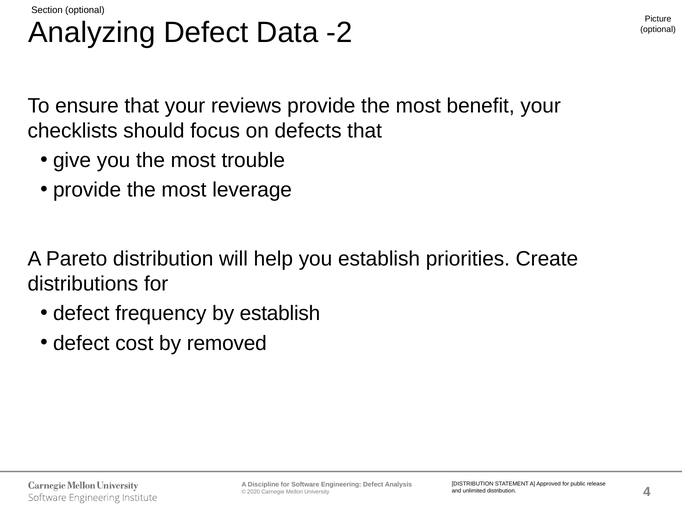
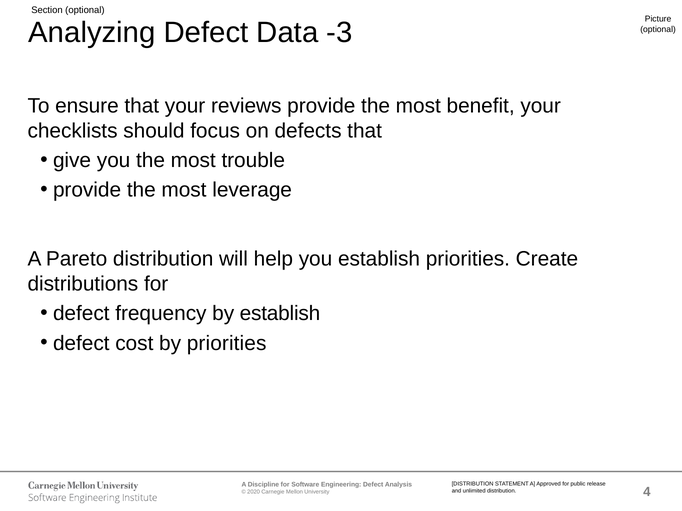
-2: -2 -> -3
by removed: removed -> priorities
